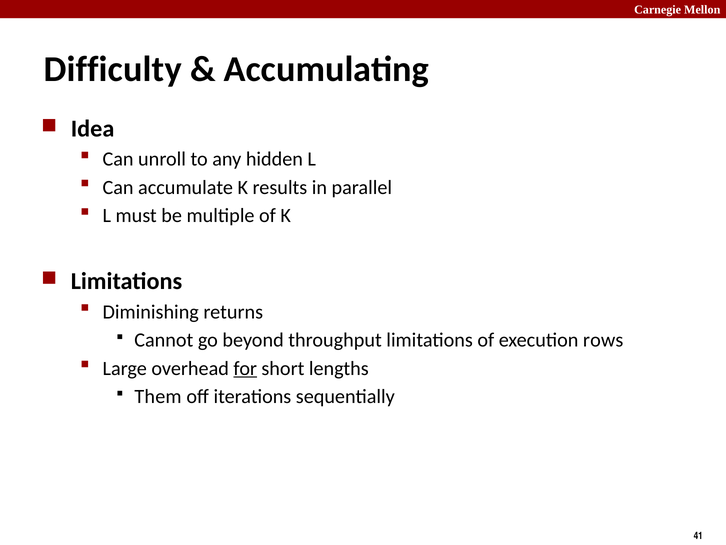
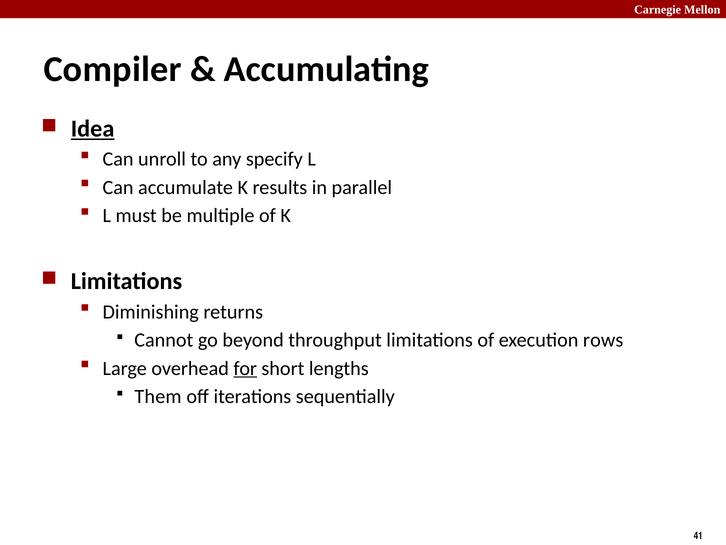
Difficulty: Difficulty -> Compiler
Idea underline: none -> present
hidden: hidden -> specify
